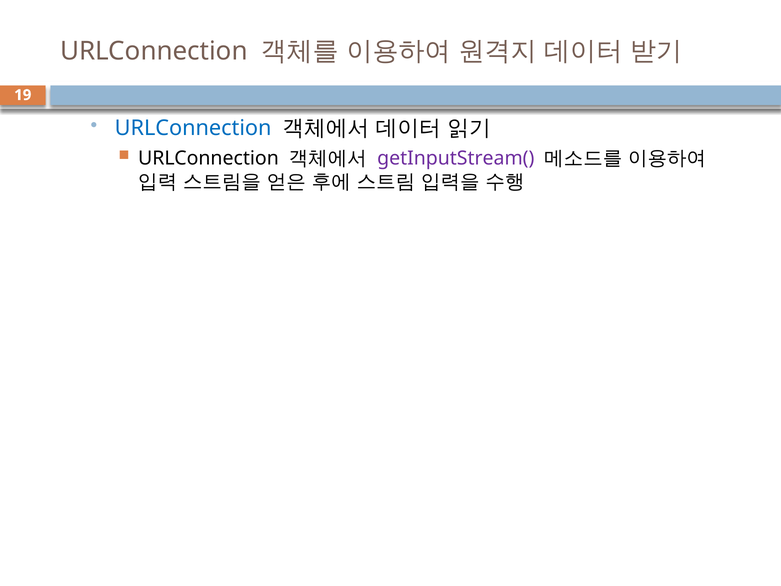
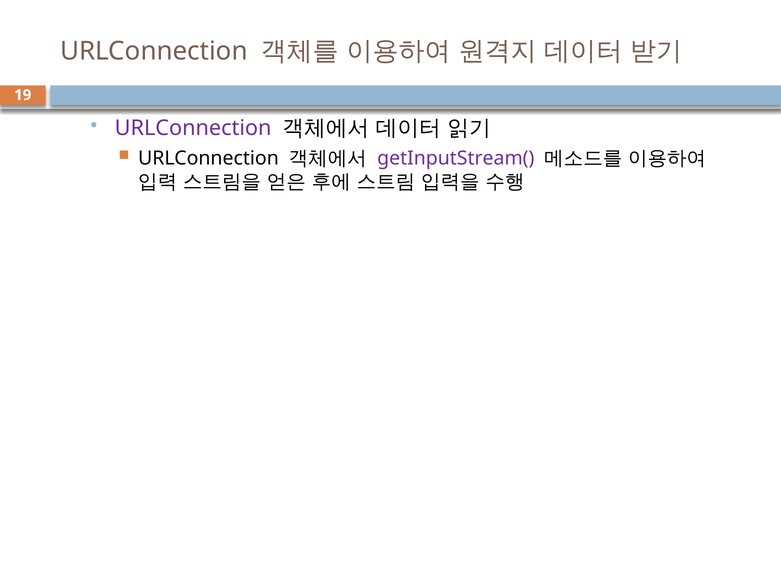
URLConnection at (193, 128) colour: blue -> purple
